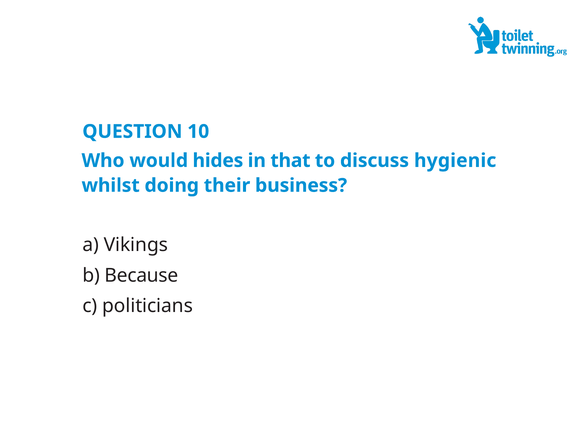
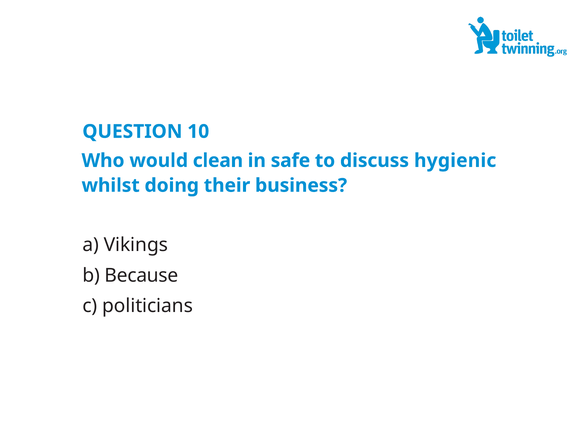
hides: hides -> clean
that: that -> safe
